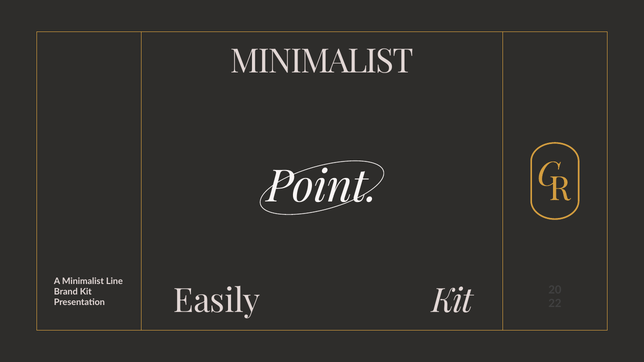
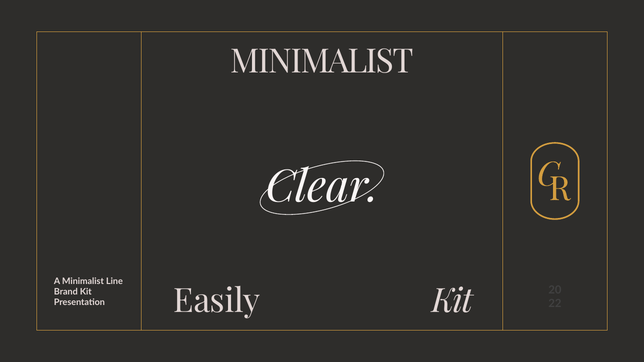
Point: Point -> Clear
